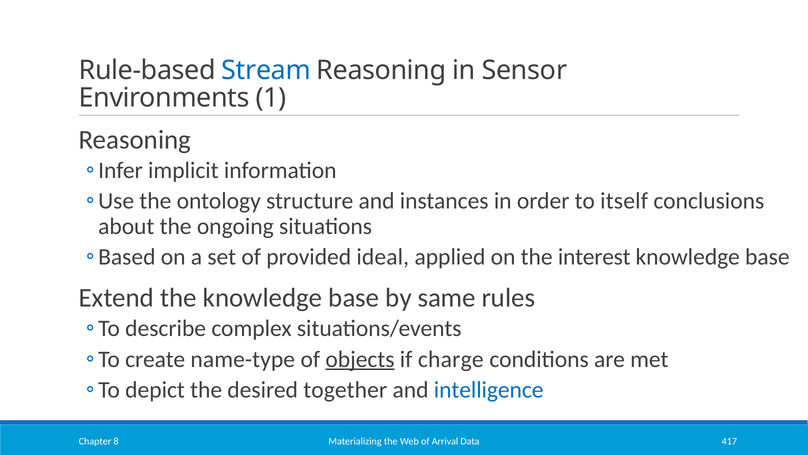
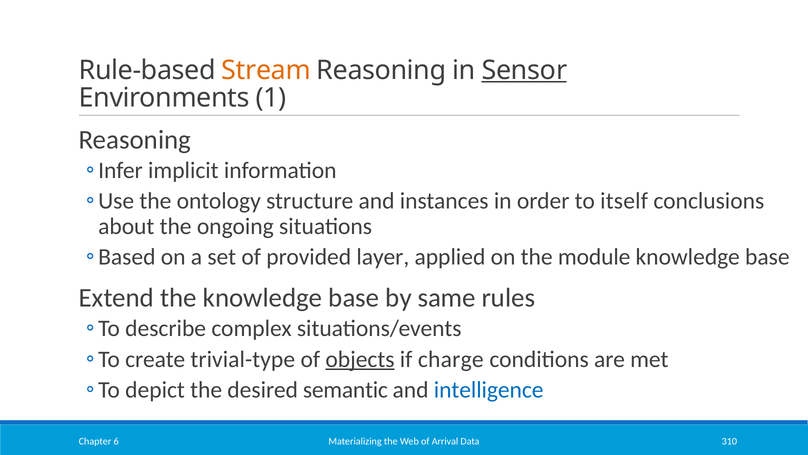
Stream colour: blue -> orange
Sensor underline: none -> present
ideal: ideal -> layer
interest: interest -> module
name-type: name-type -> trivial-type
together: together -> semantic
417: 417 -> 310
8: 8 -> 6
